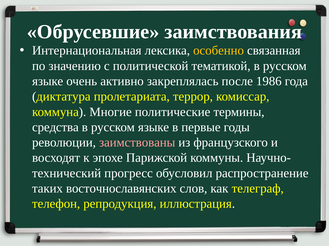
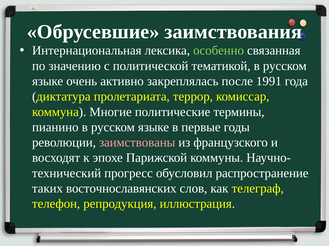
особенно colour: yellow -> light green
1986: 1986 -> 1991
средства: средства -> пианино
